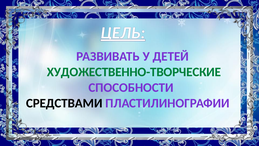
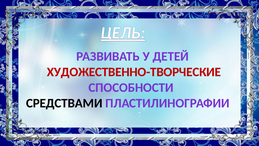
ХУДОЖЕСТВЕННО-ТВОРЧЕСКИЕ colour: green -> red
